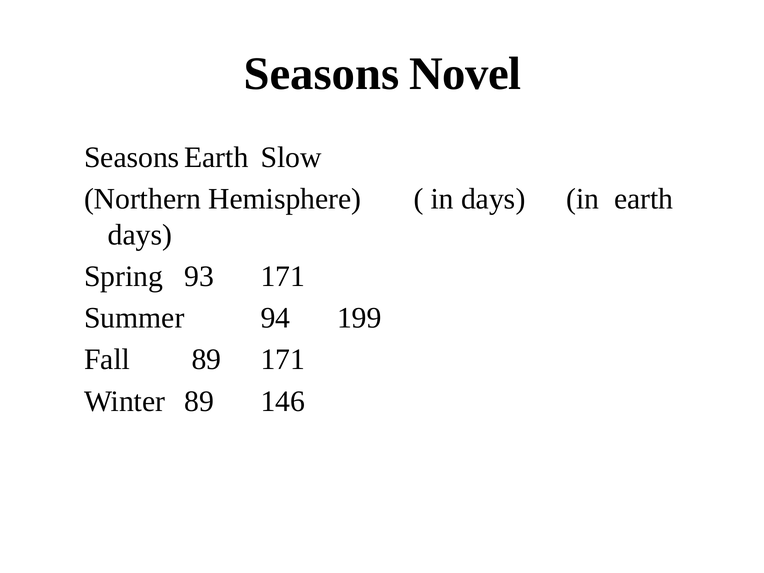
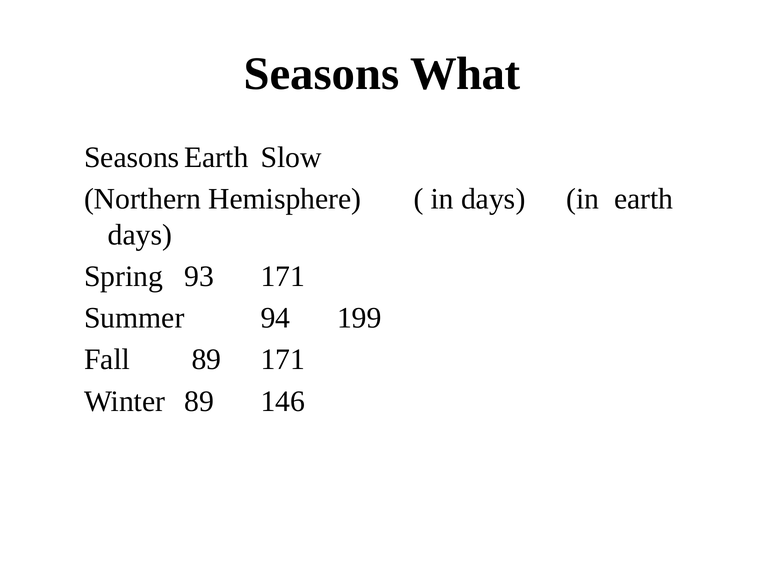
Novel: Novel -> What
